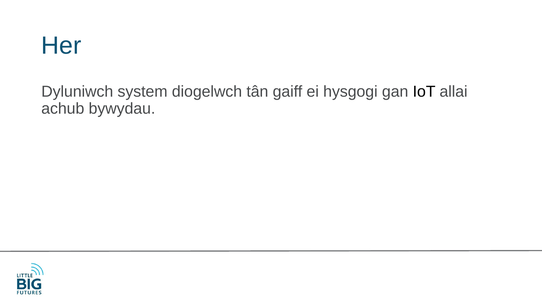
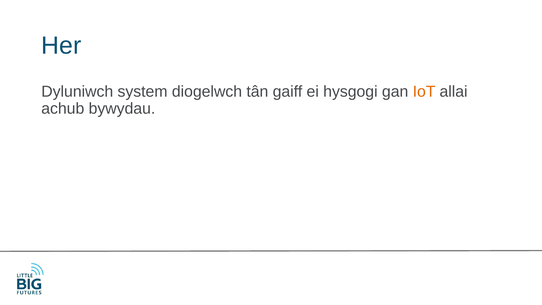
IoT colour: black -> orange
